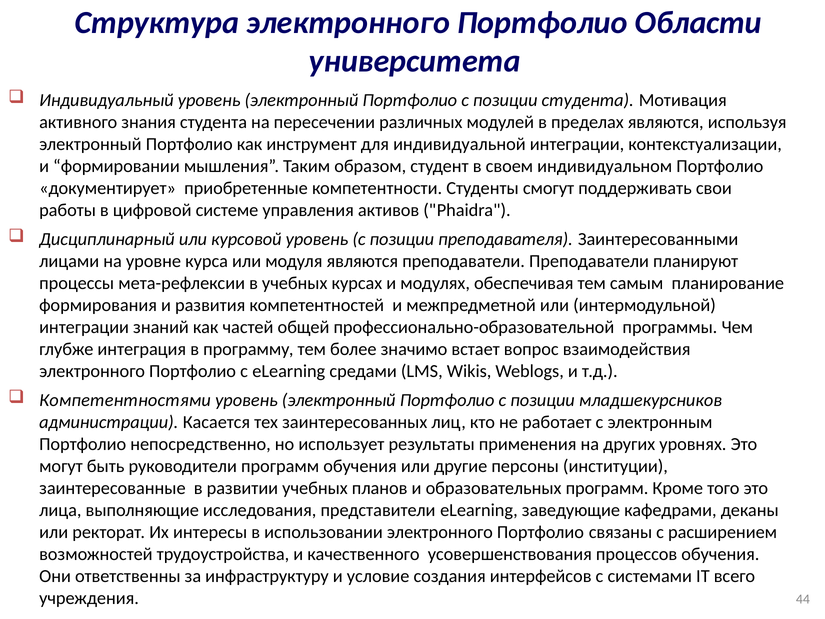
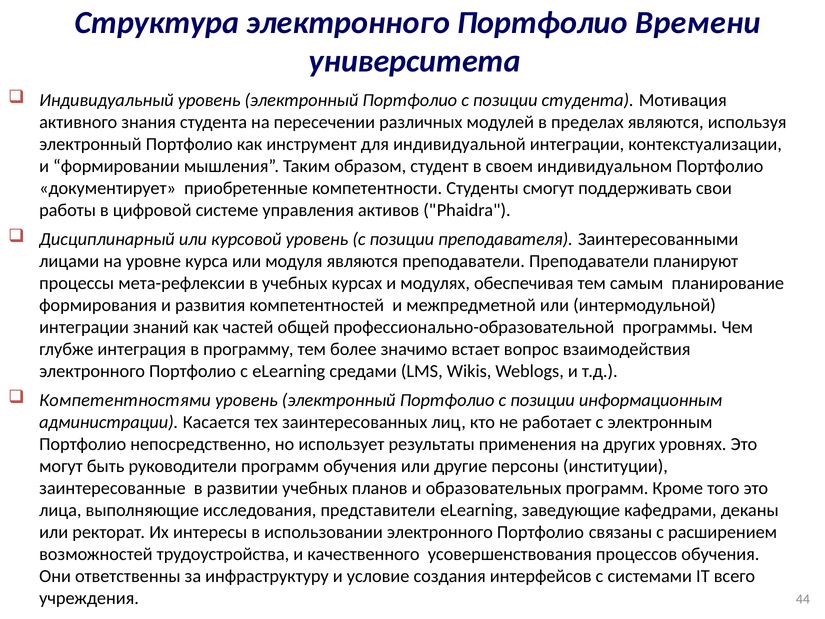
Области: Области -> Времени
младшекурсников: младшекурсников -> информационным
